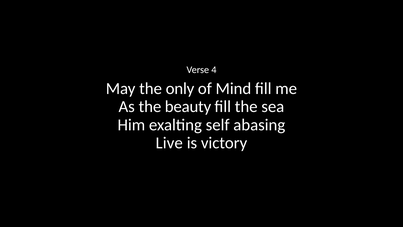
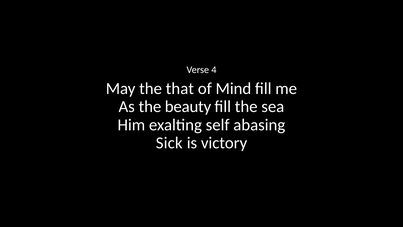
only: only -> that
Live: Live -> Sick
